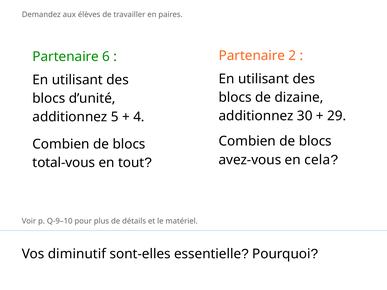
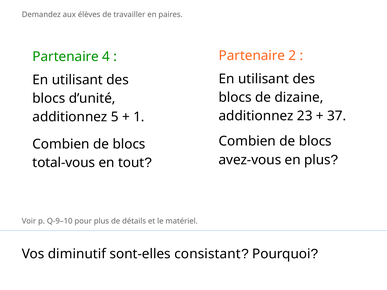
6: 6 -> 4
30: 30 -> 23
29: 29 -> 37
4: 4 -> 1
en cela: cela -> plus
essentielle: essentielle -> consistant
